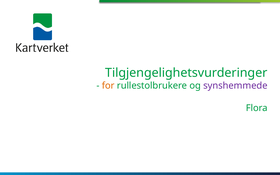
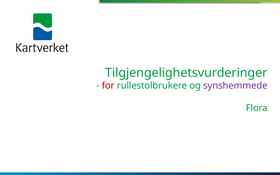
for colour: orange -> red
